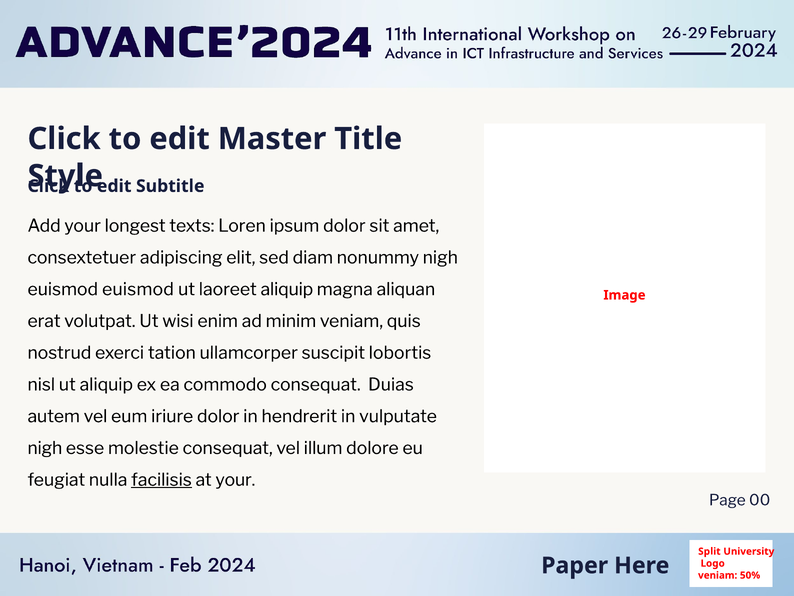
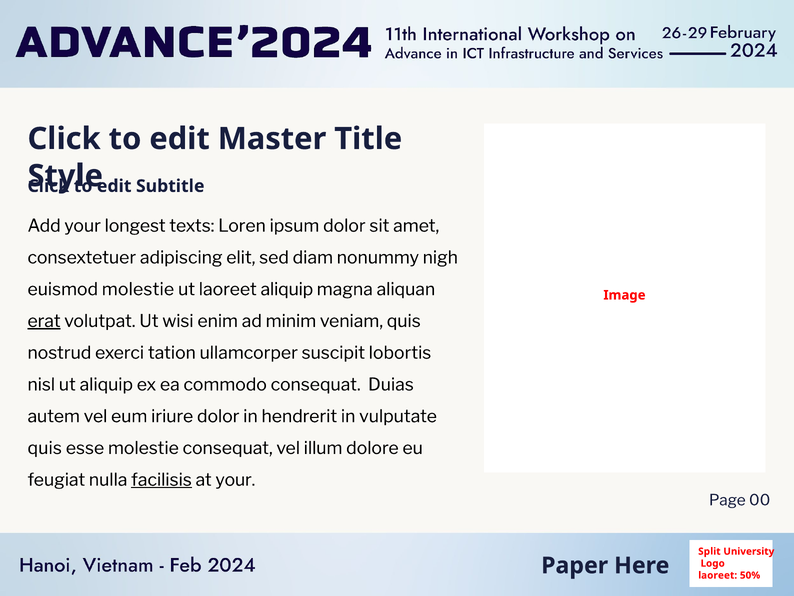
euismod euismod: euismod -> molestie
erat underline: none -> present
nigh at (45, 448): nigh -> quis
veniam at (718, 575): veniam -> laoreet
